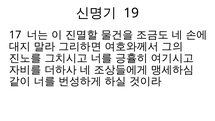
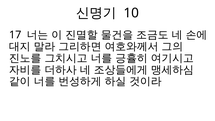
19: 19 -> 10
